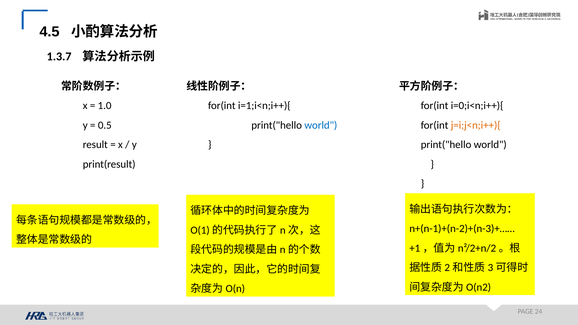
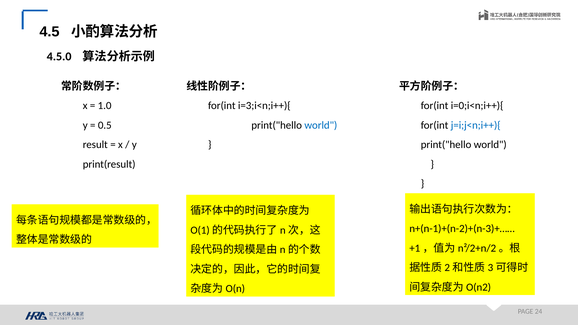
1.3.7: 1.3.7 -> 4.5.0
i=1;i<n;i++){: i=1;i<n;i++){ -> i=3;i<n;i++){
j=i;j<n;i++){ colour: orange -> blue
